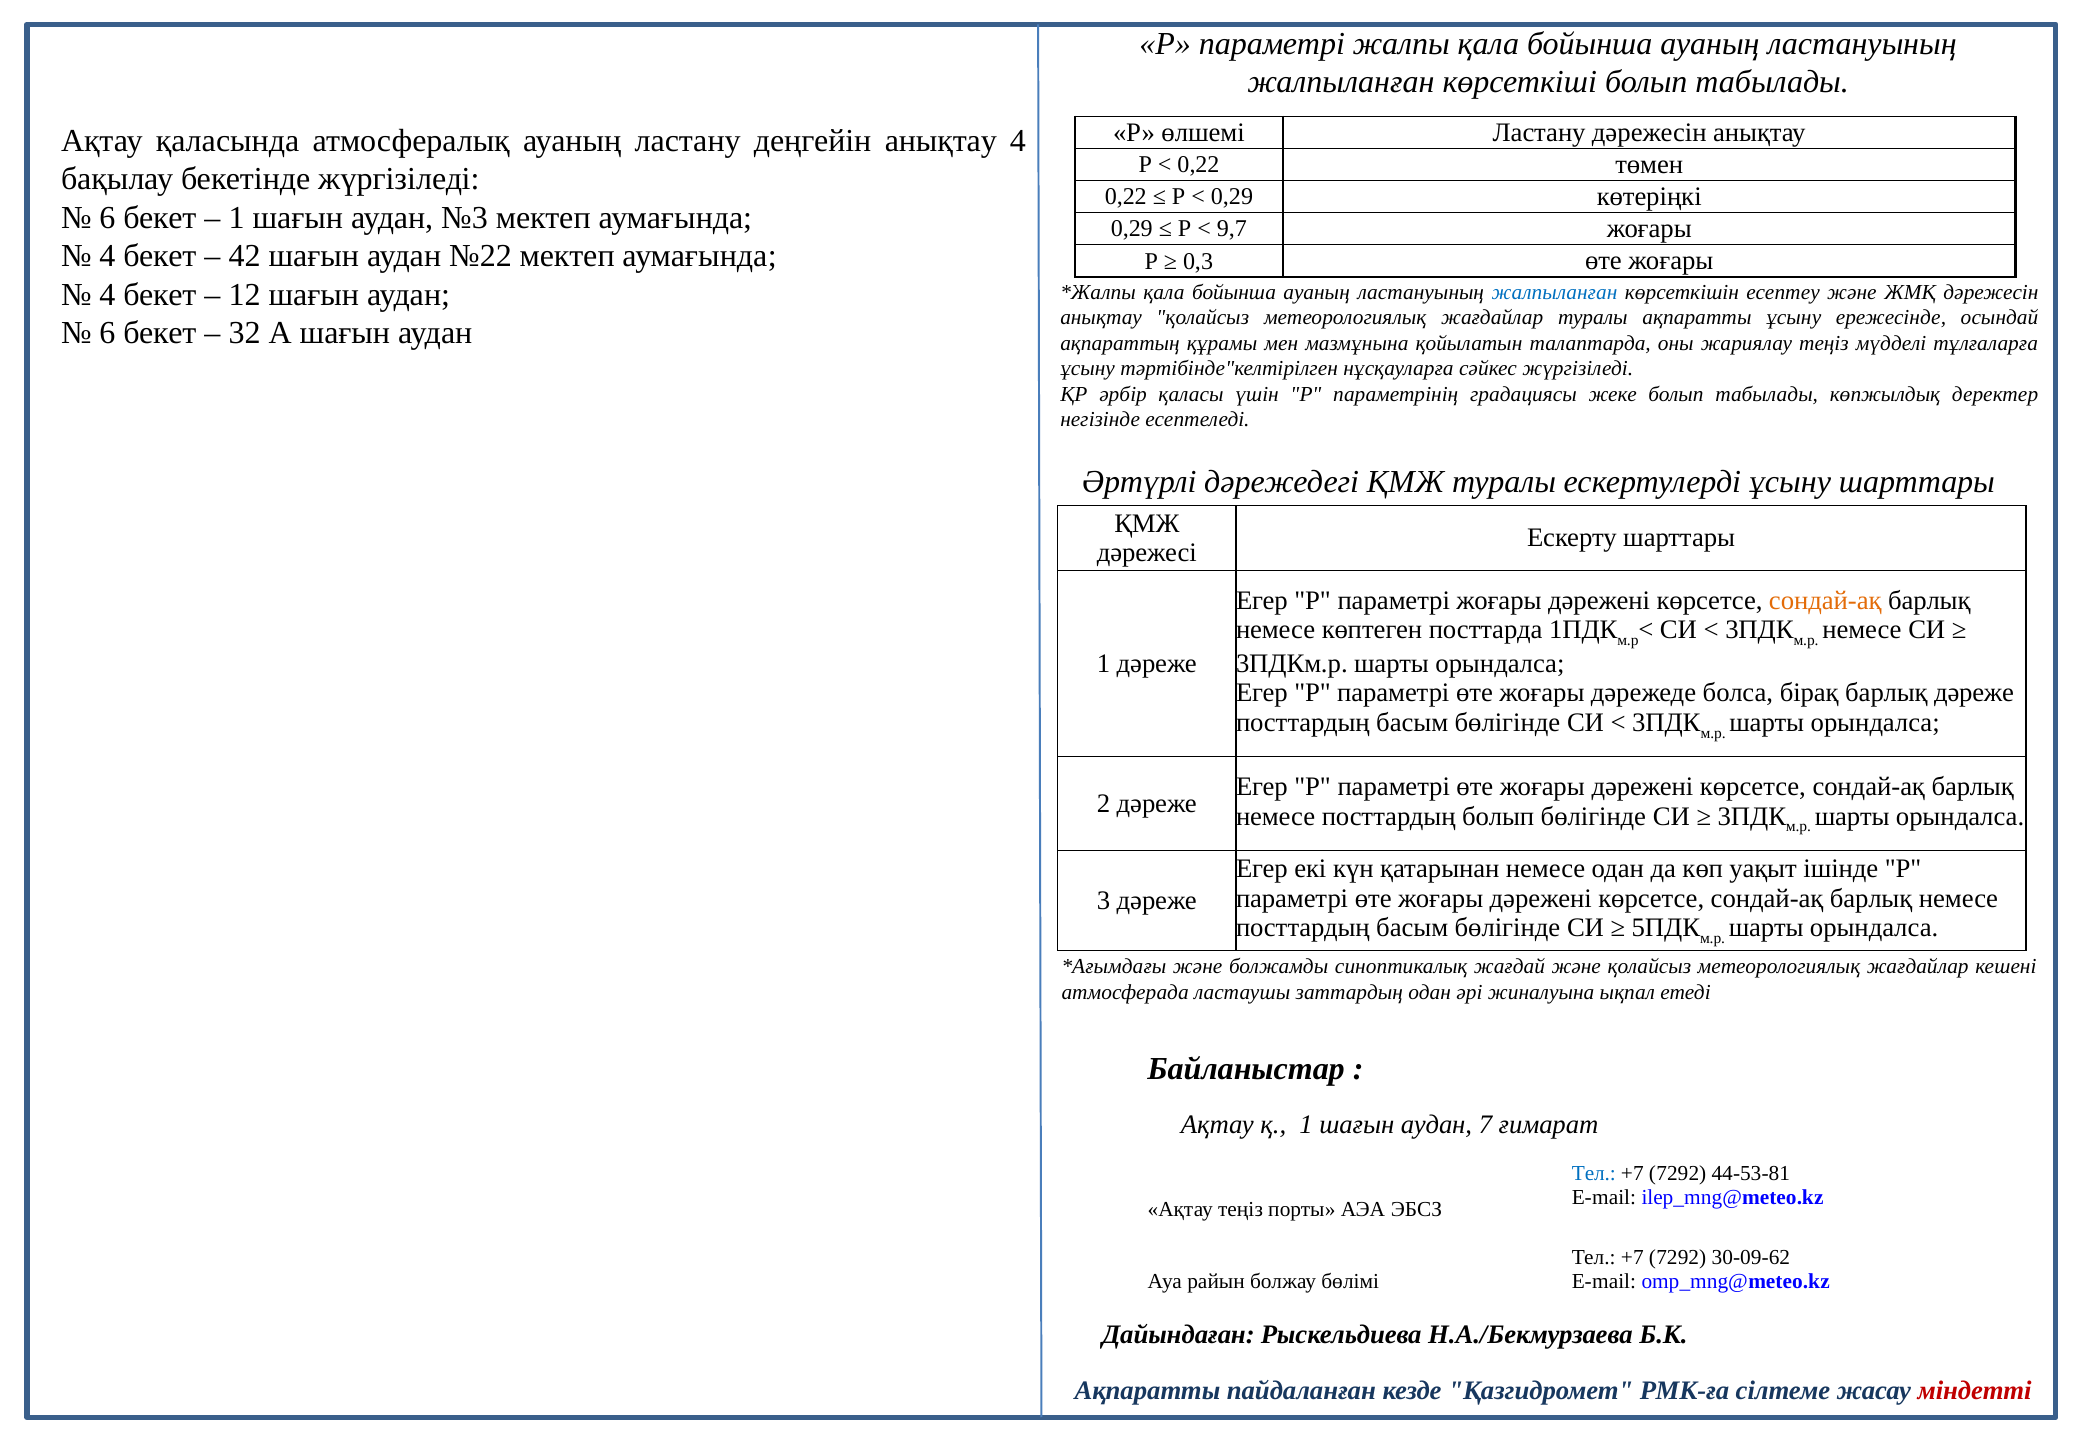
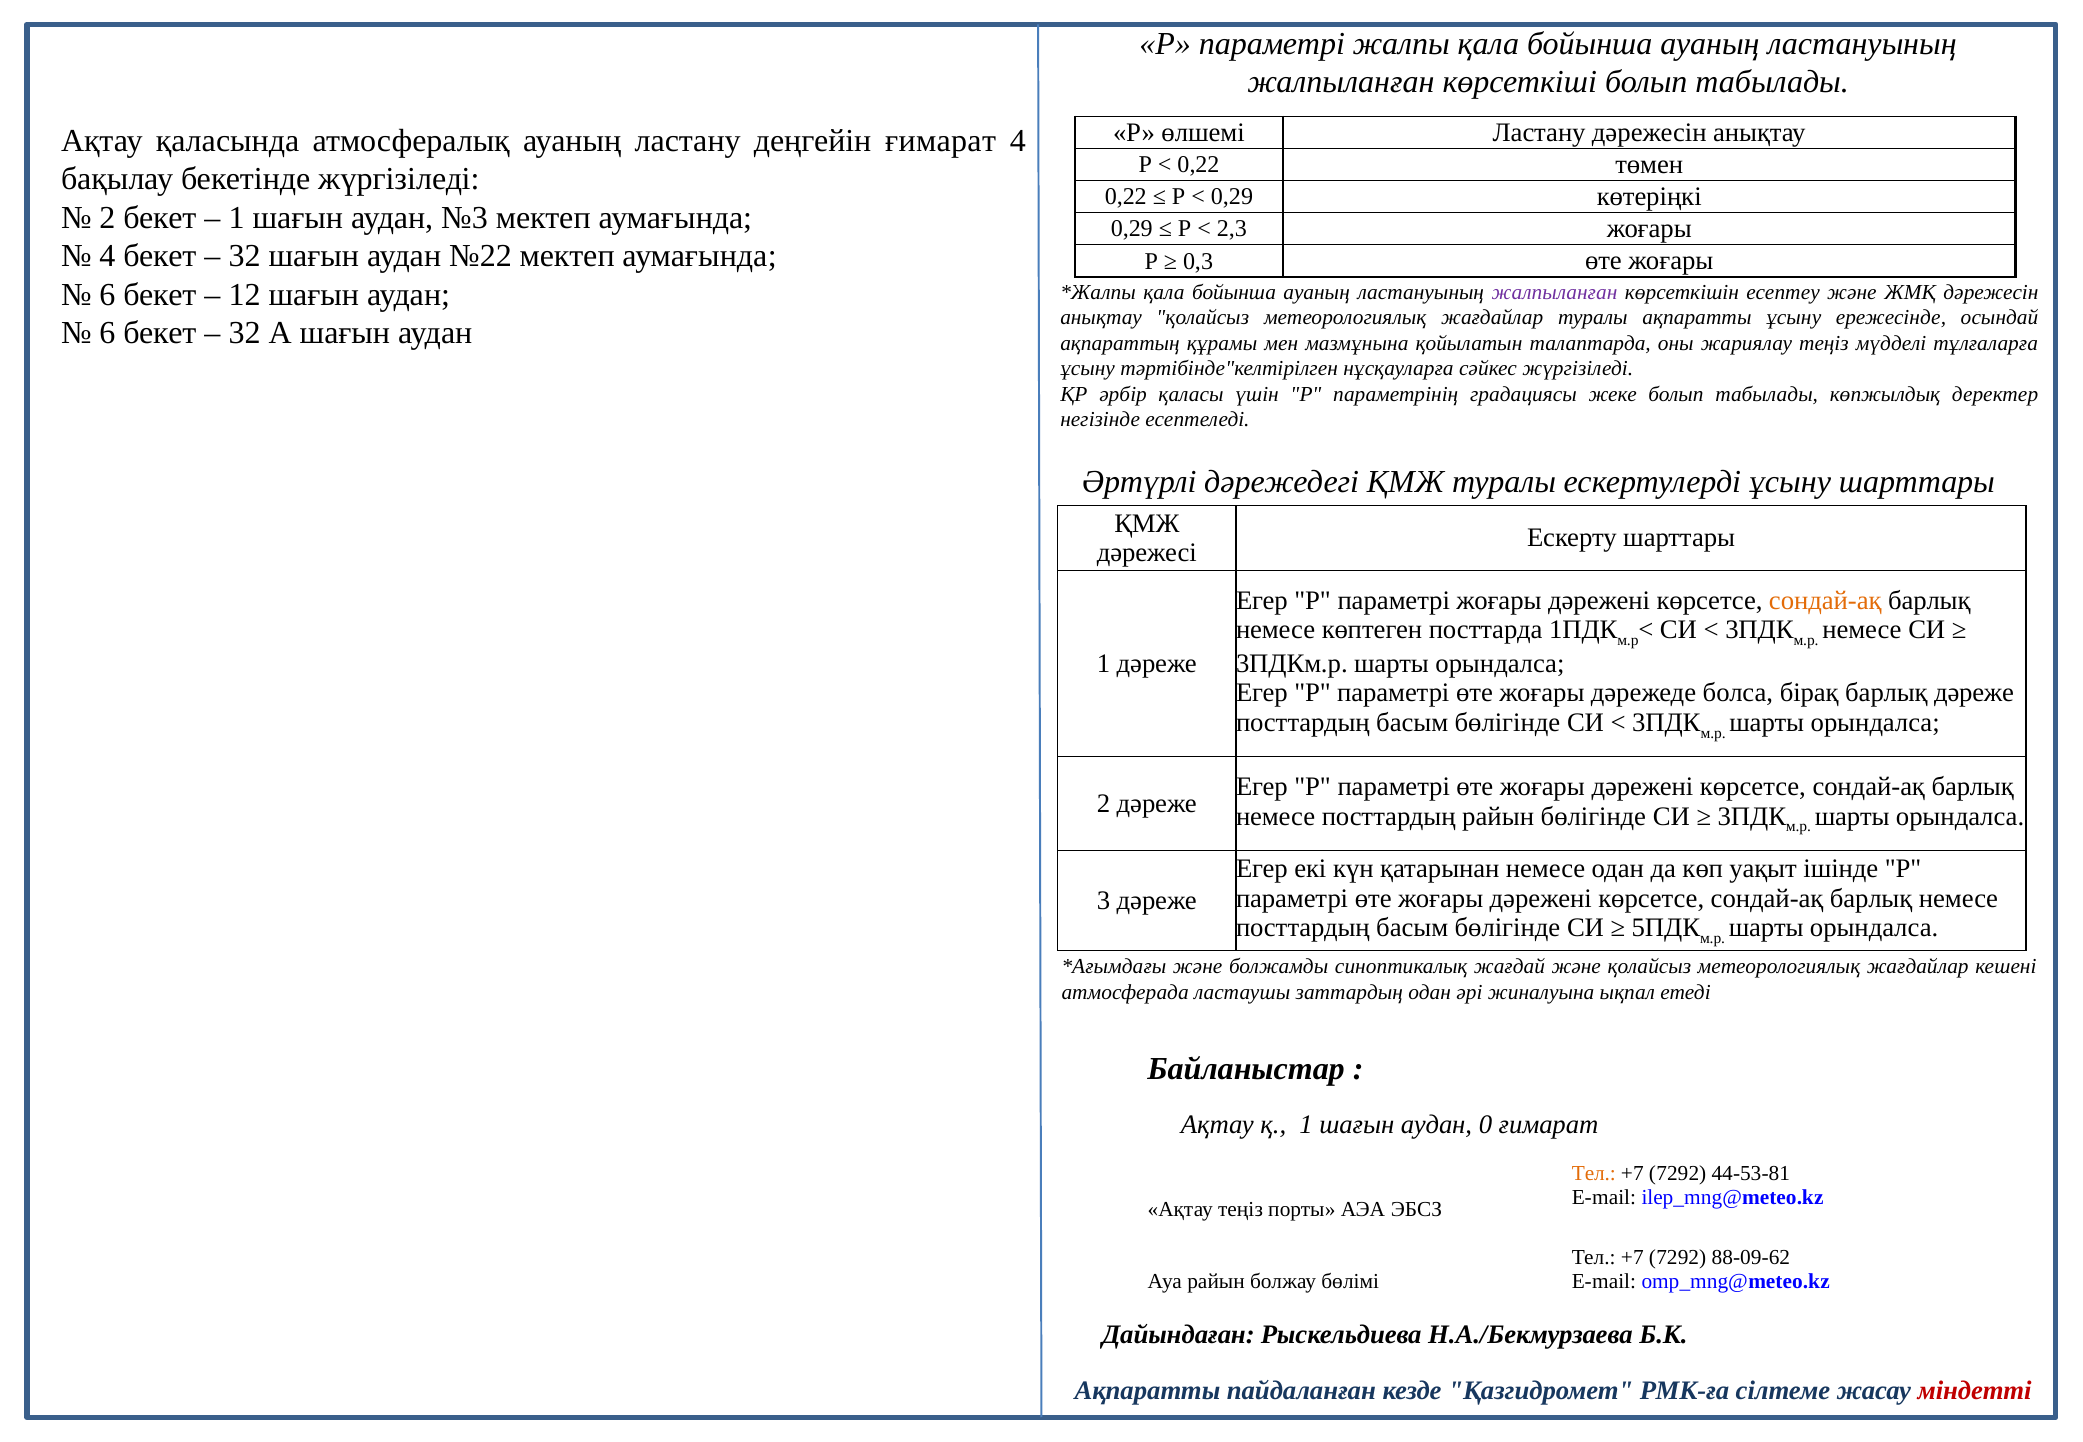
деңгейін анықтау: анықтау -> ғимарат
6 at (107, 218): 6 -> 2
9,7: 9,7 -> 2,3
42 at (245, 256): 42 -> 32
4 at (107, 295): 4 -> 6
жалпыланған at (1555, 292) colour: blue -> purple
посттардың болып: болып -> райын
7: 7 -> 0
Тел at (1594, 1174) colour: blue -> orange
30-09-62: 30-09-62 -> 88-09-62
